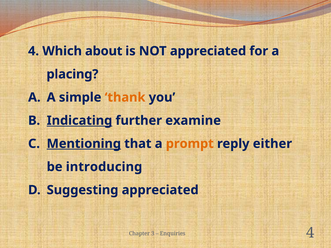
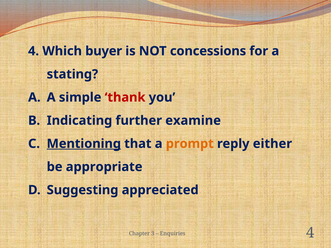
about: about -> buyer
NOT appreciated: appreciated -> concessions
placing: placing -> stating
thank colour: orange -> red
Indicating underline: present -> none
introducing: introducing -> appropriate
